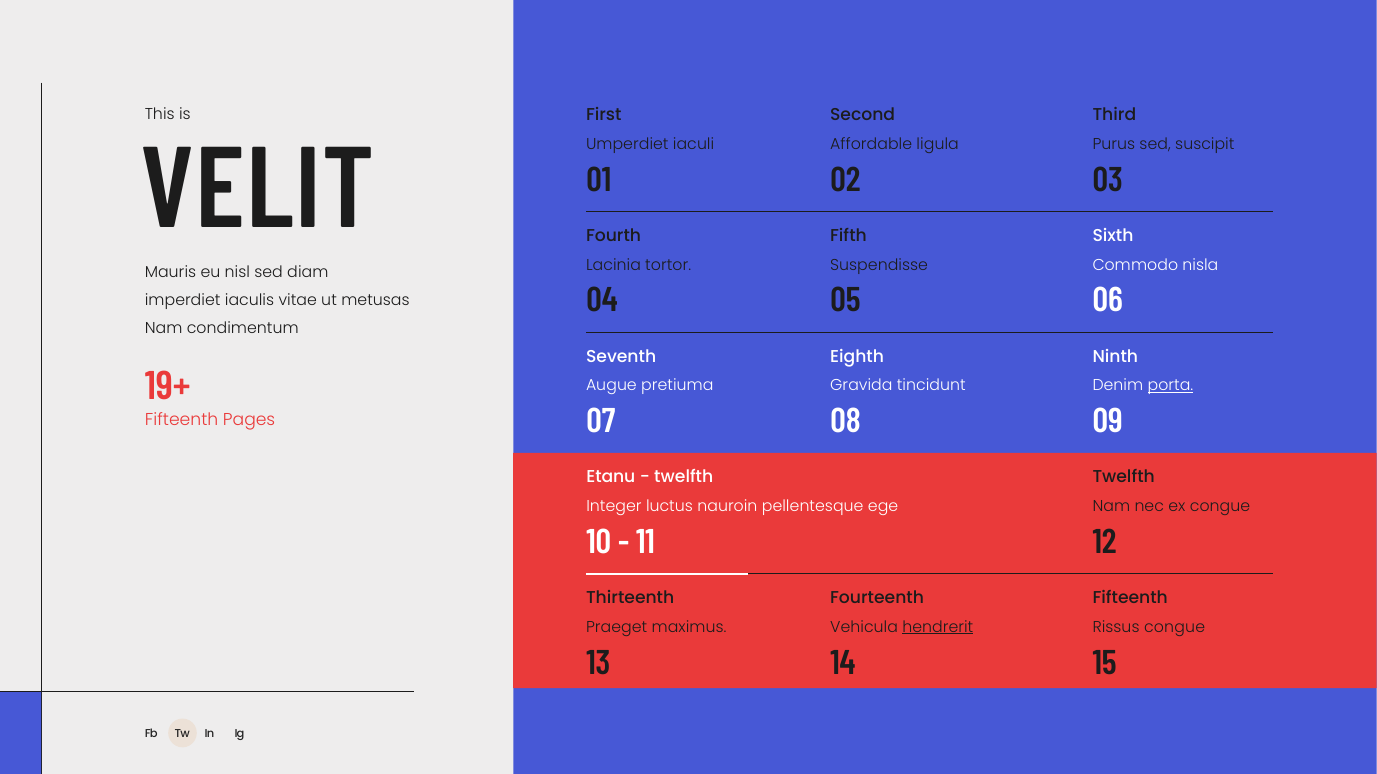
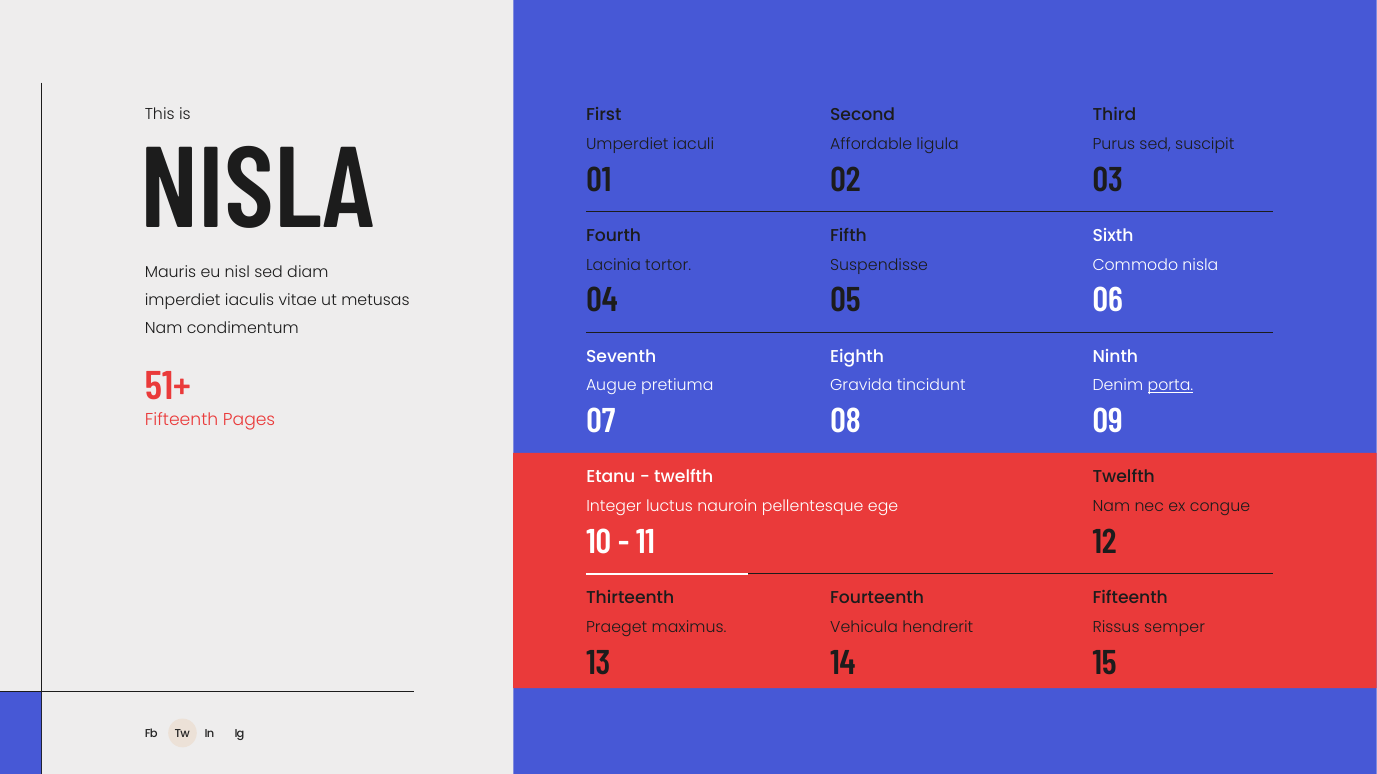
VELIT at (257, 190): VELIT -> NISLA
19+: 19+ -> 51+
hendrerit underline: present -> none
Rissus congue: congue -> semper
